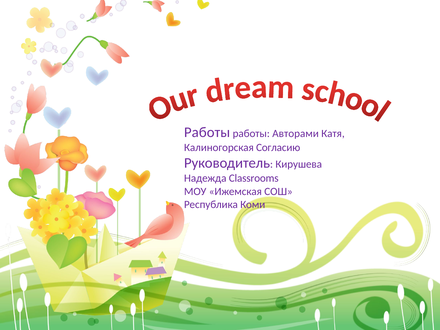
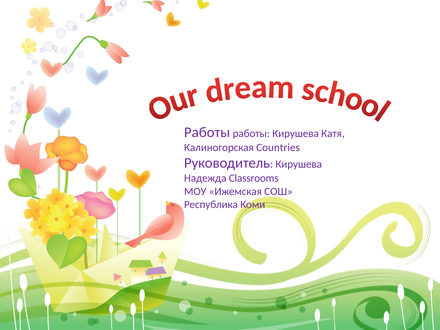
работы Авторами: Авторами -> Кирушева
Согласию: Согласию -> Countries
